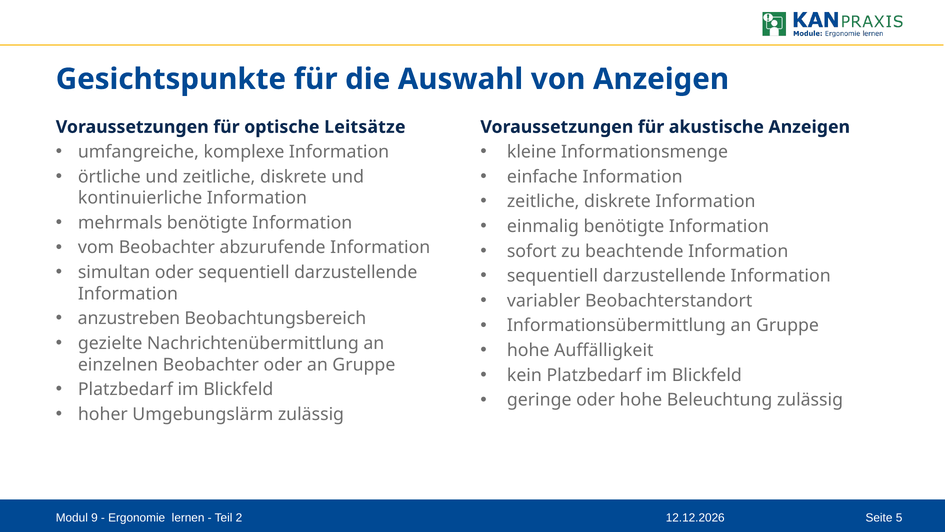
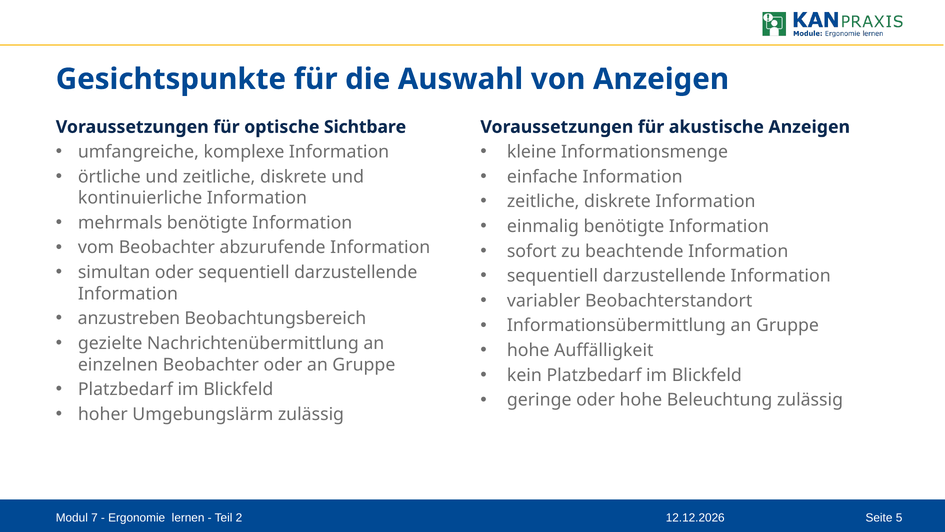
Leitsätze: Leitsätze -> Sichtbare
9: 9 -> 7
